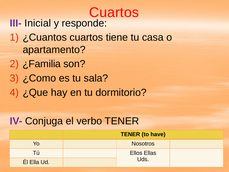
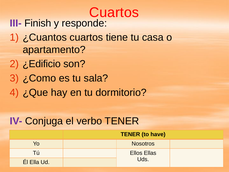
Inicial: Inicial -> Finish
¿Familia: ¿Familia -> ¿Edificio
